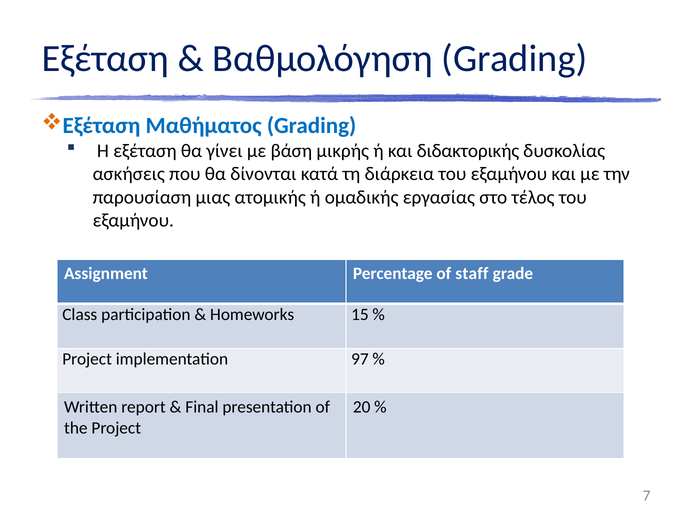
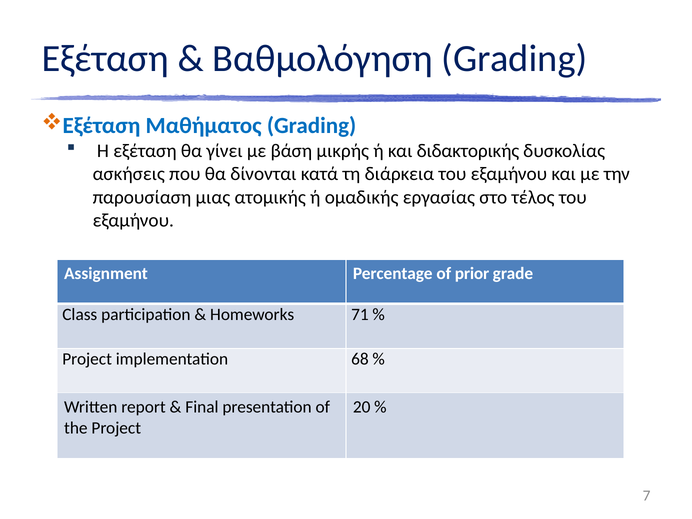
staff: staff -> prior
15: 15 -> 71
97: 97 -> 68
